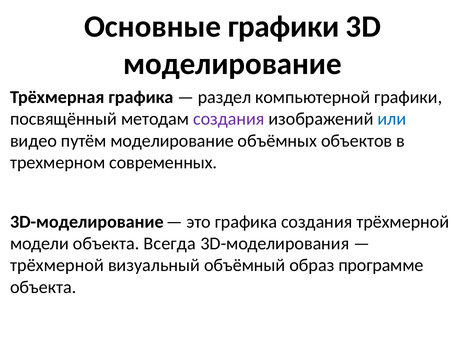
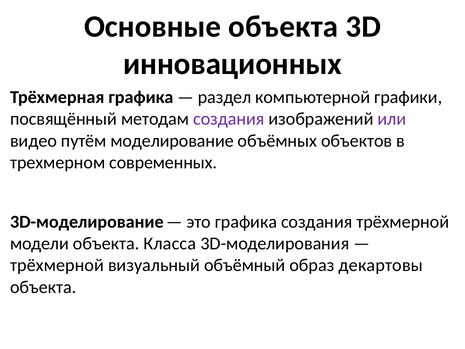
Основные графики: графики -> объекта
моделирование at (232, 64): моделирование -> инновационных
или colour: blue -> purple
Всегда: Всегда -> Класса
программе: программе -> декартовы
